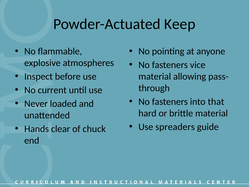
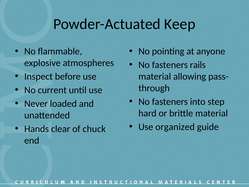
vice: vice -> rails
that: that -> step
spreaders: spreaders -> organized
